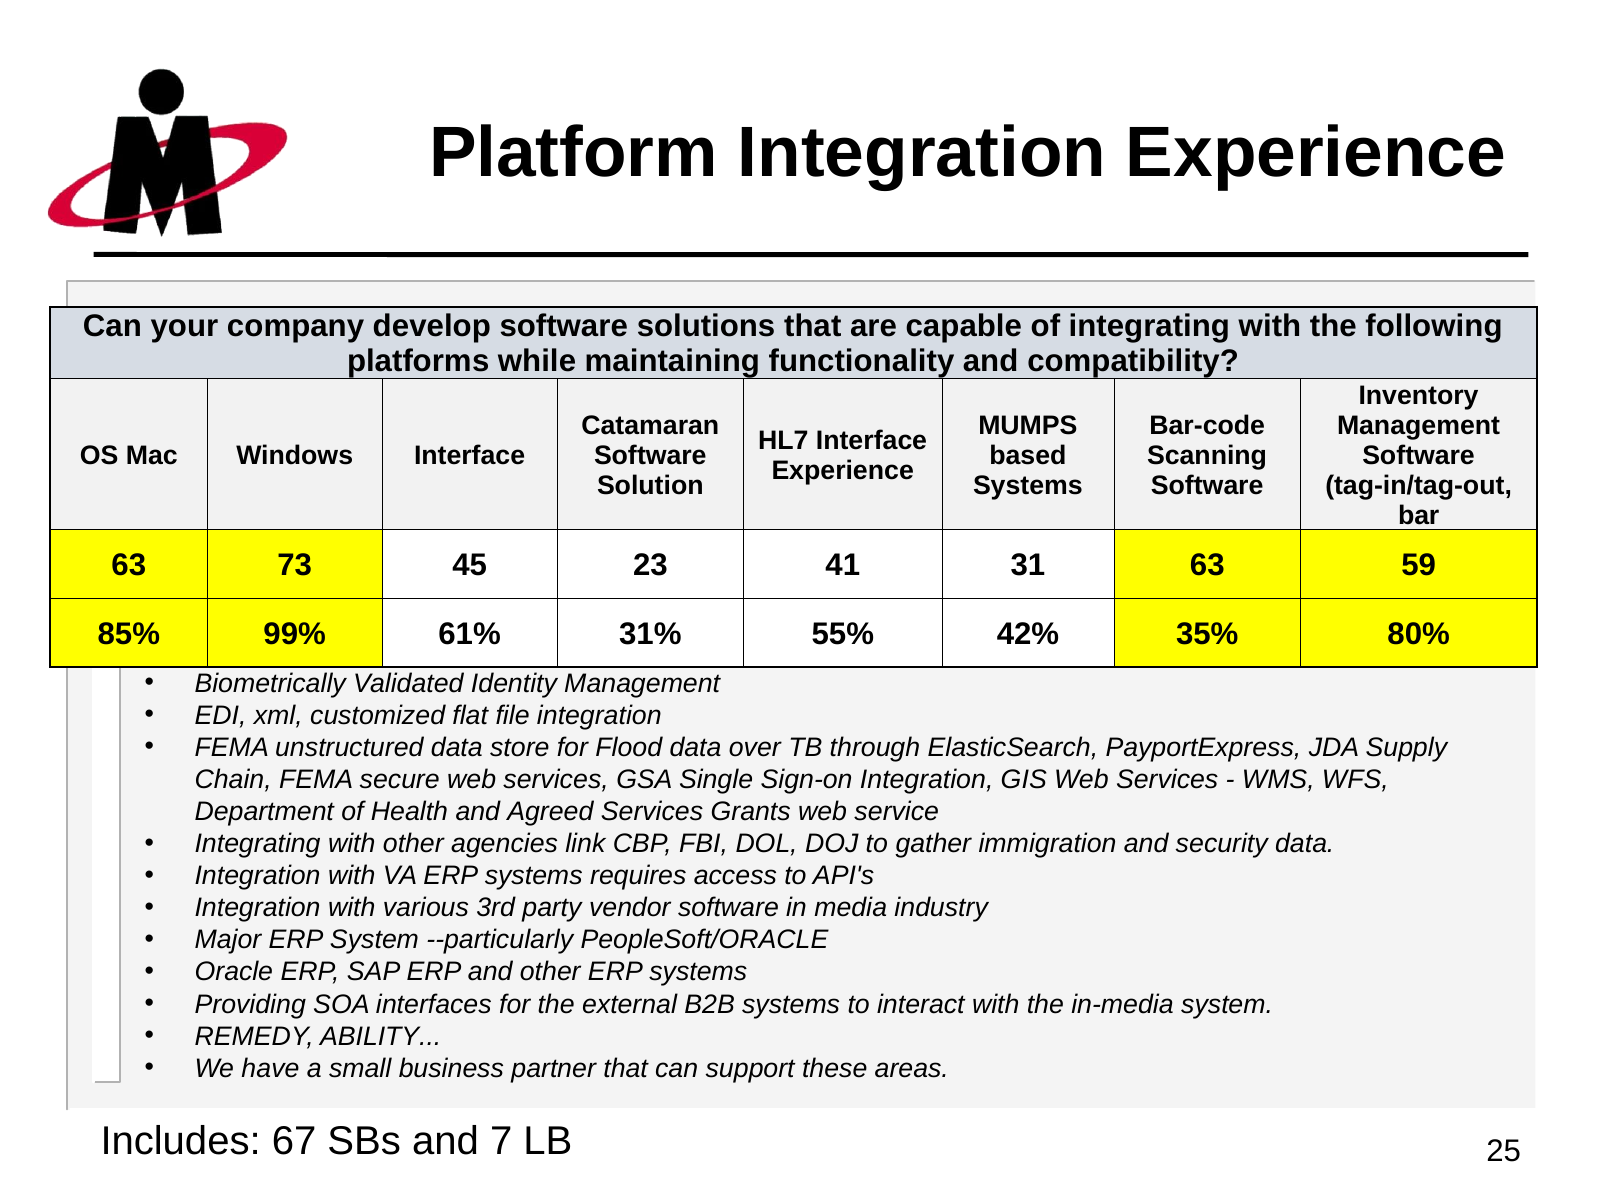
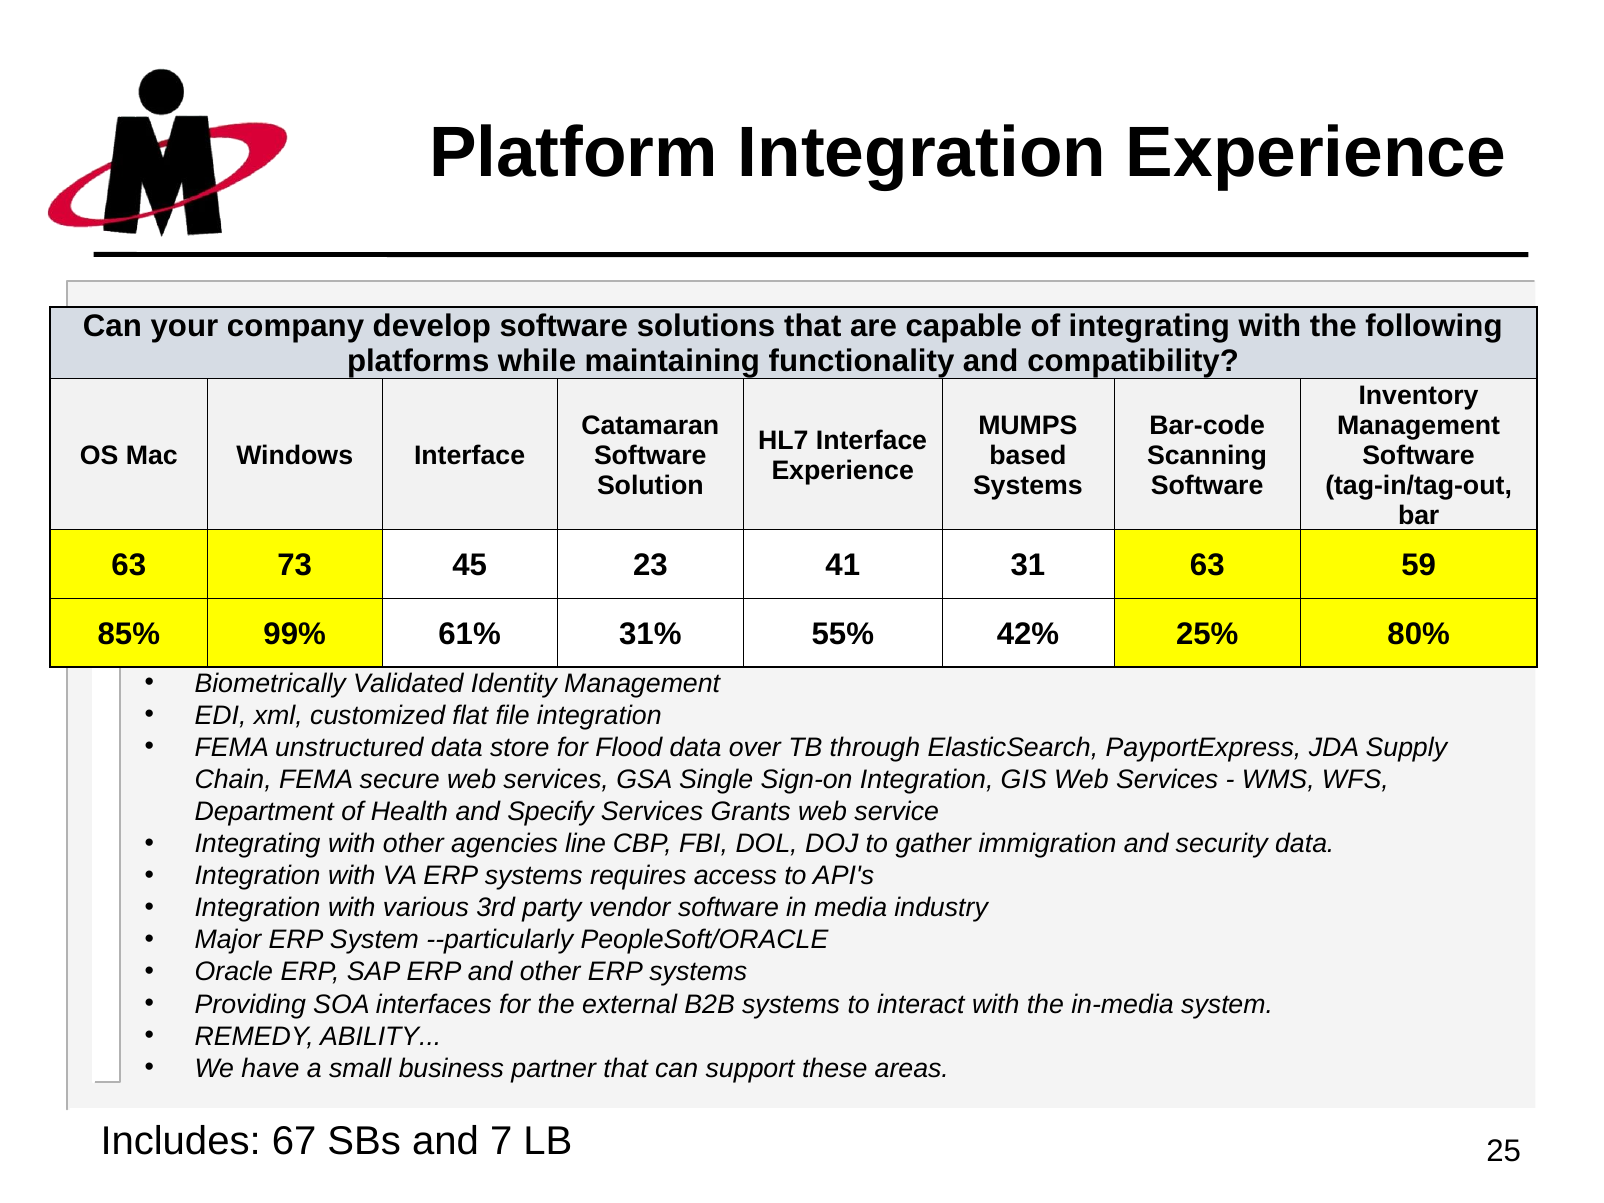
35%: 35% -> 25%
Agreed: Agreed -> Specify
link: link -> line
